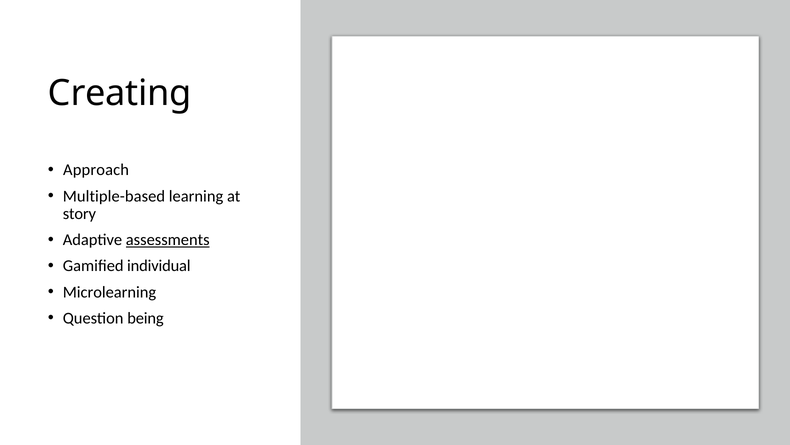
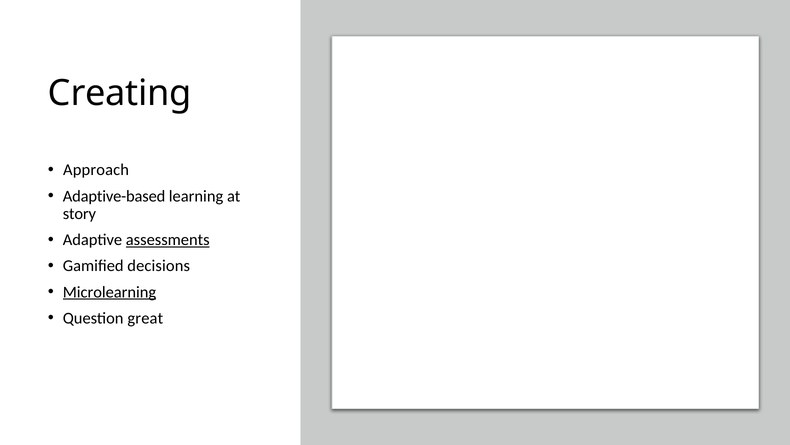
Multiple-based: Multiple-based -> Adaptive-based
individual: individual -> decisions
Microlearning underline: none -> present
being: being -> great
